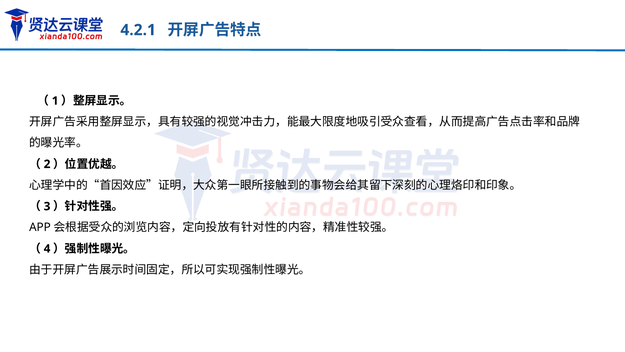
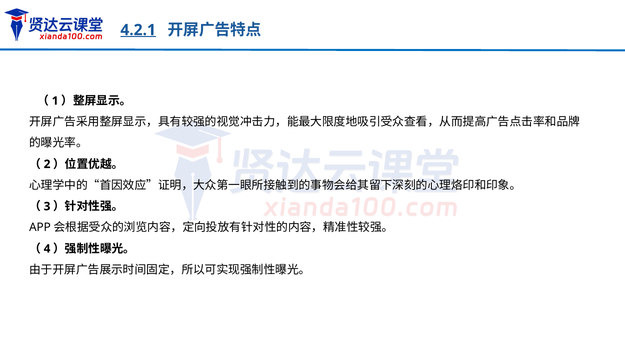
4.2.1 underline: none -> present
